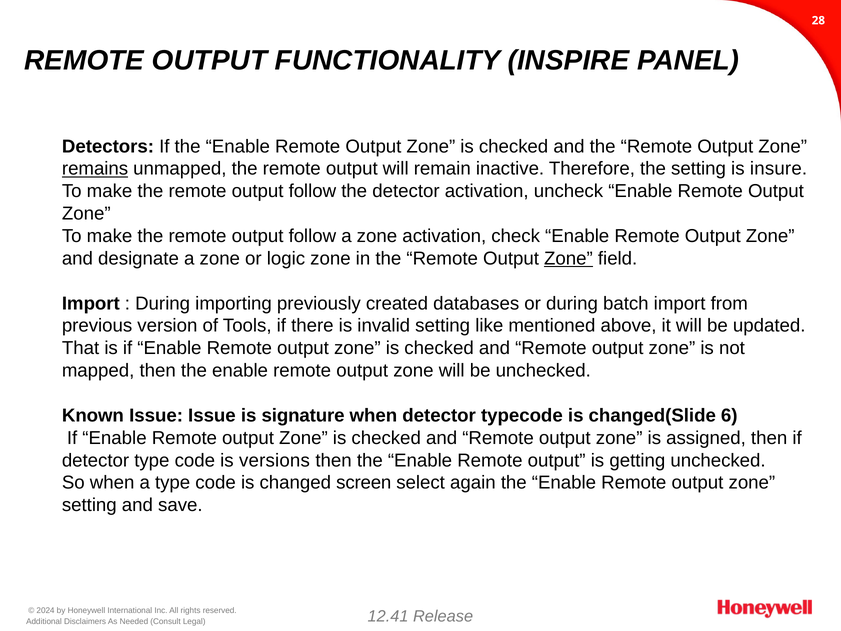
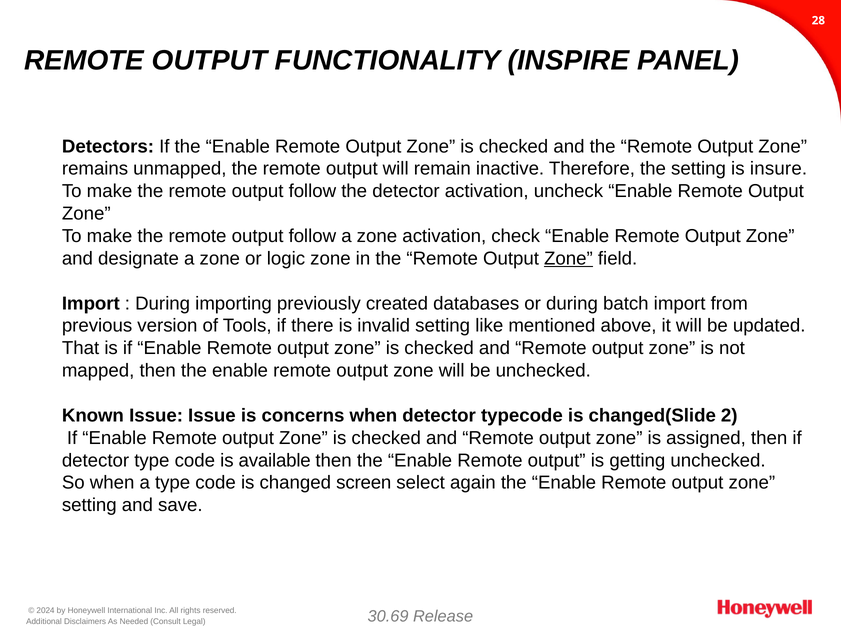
remains underline: present -> none
signature: signature -> concerns
6: 6 -> 2
versions: versions -> available
12.41: 12.41 -> 30.69
